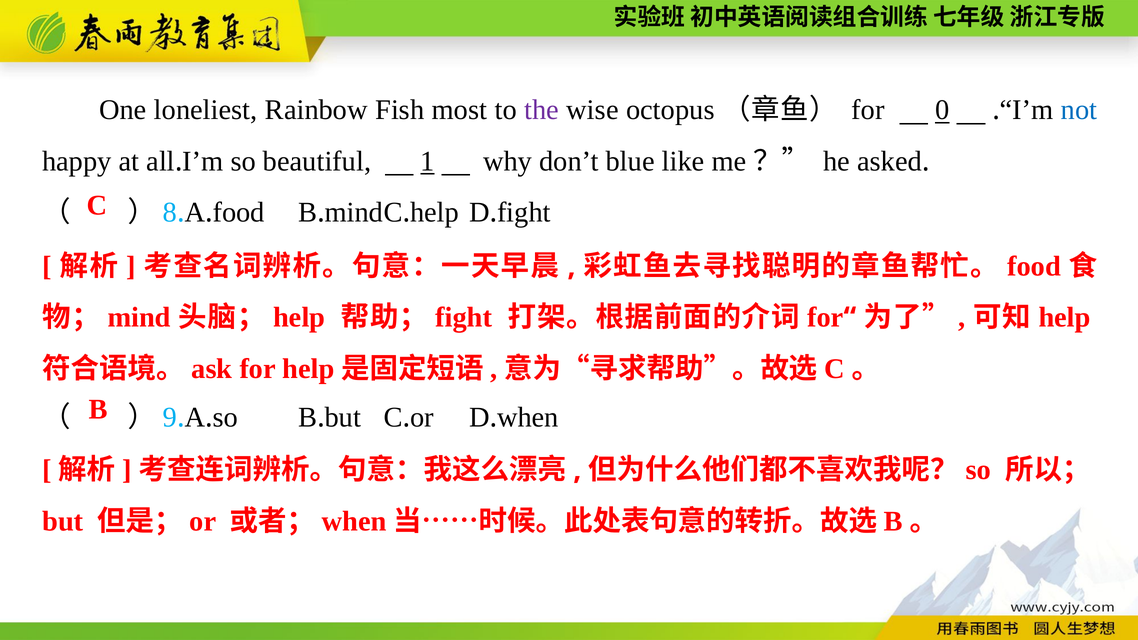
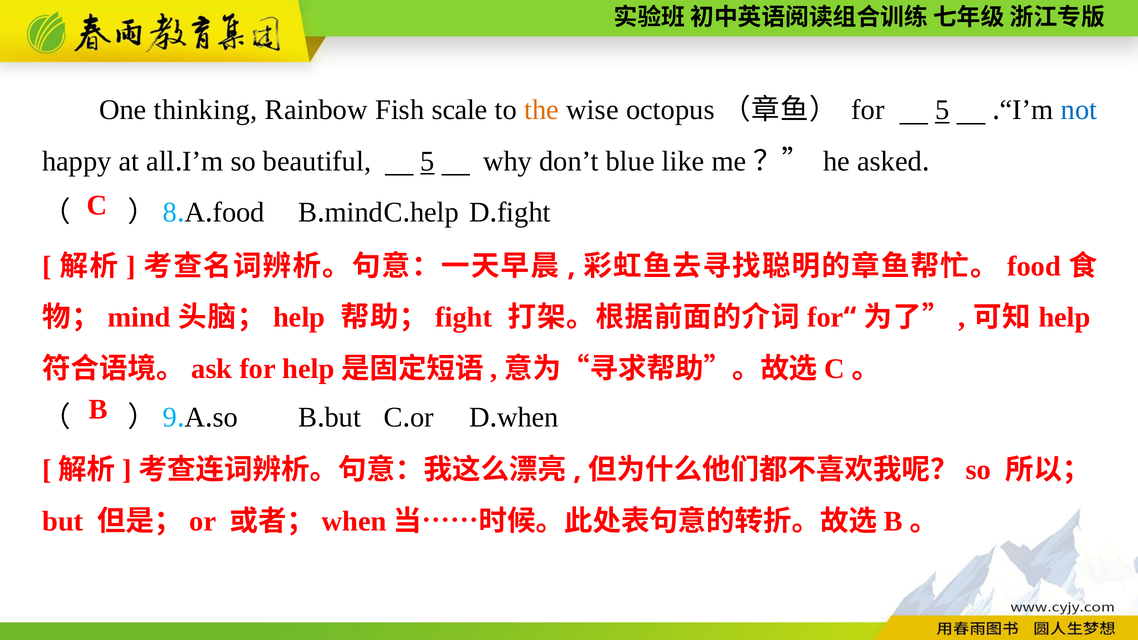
loneliest: loneliest -> thinking
most: most -> scale
the colour: purple -> orange
for 0: 0 -> 5
beautiful 1: 1 -> 5
